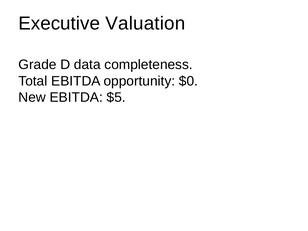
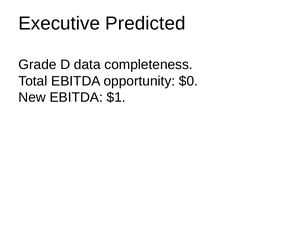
Valuation: Valuation -> Predicted
$5: $5 -> $1
